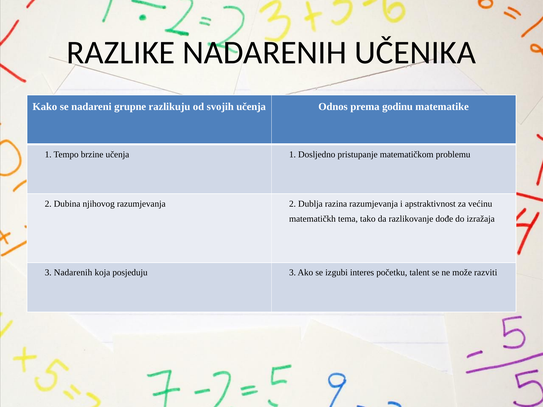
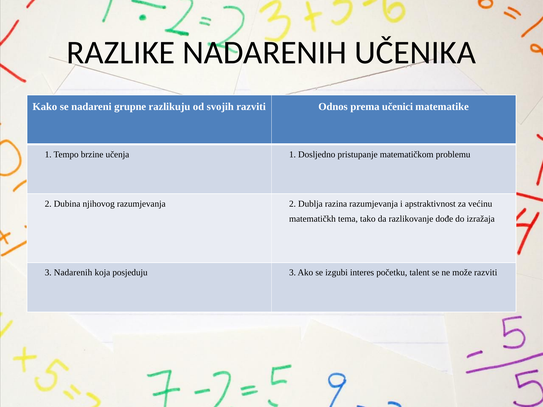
svojih učenja: učenja -> razviti
godinu: godinu -> učenici
